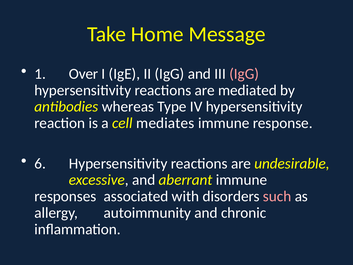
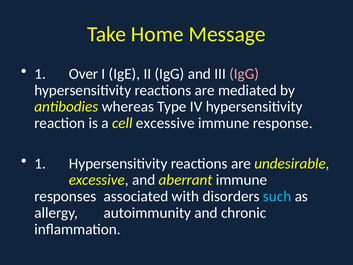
cell mediates: mediates -> excessive
6 at (40, 163): 6 -> 1
such colour: pink -> light blue
